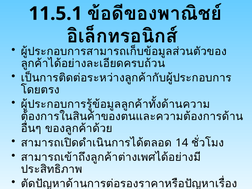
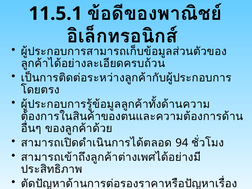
14: 14 -> 94
